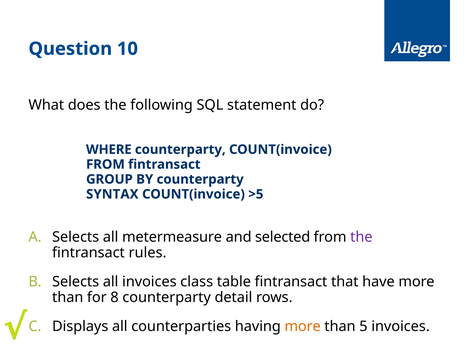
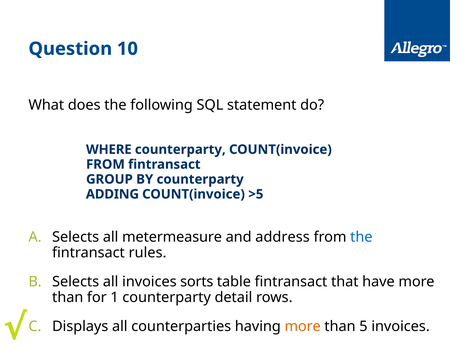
SYNTAX: SYNTAX -> ADDING
selected: selected -> address
the at (361, 237) colour: purple -> blue
class: class -> sorts
8: 8 -> 1
